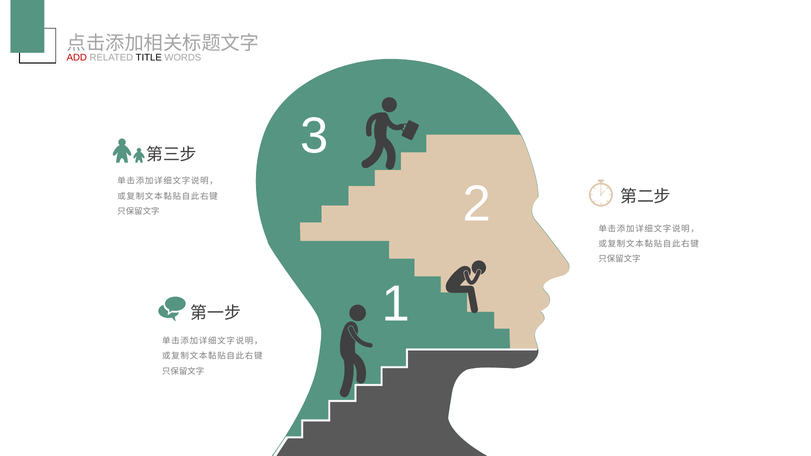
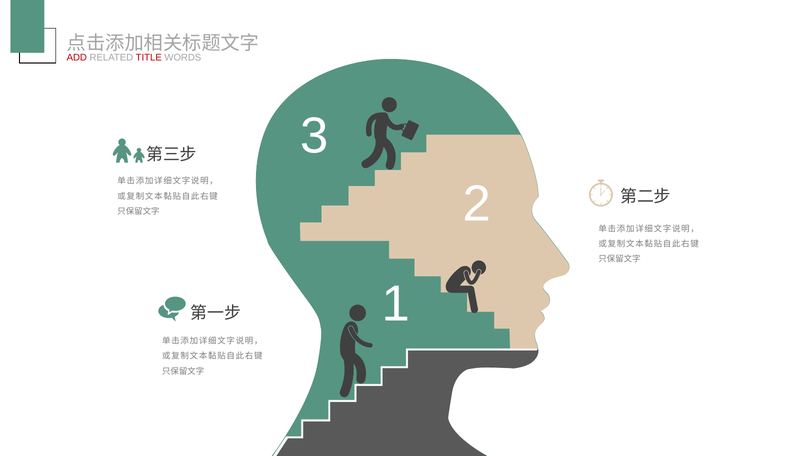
TITLE colour: black -> red
